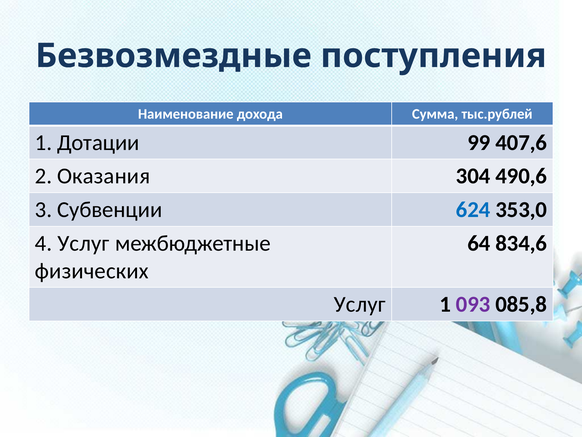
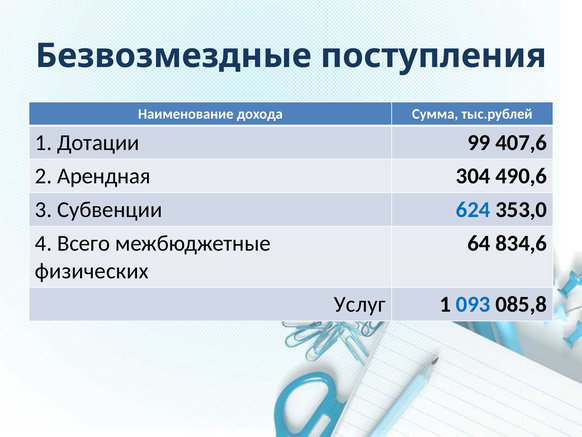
Оказания: Оказания -> Арендная
4 Услуг: Услуг -> Всего
093 colour: purple -> blue
